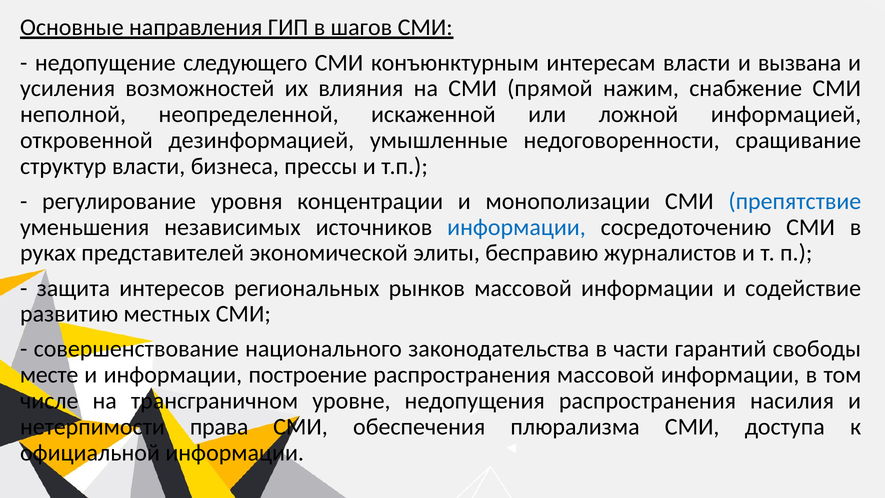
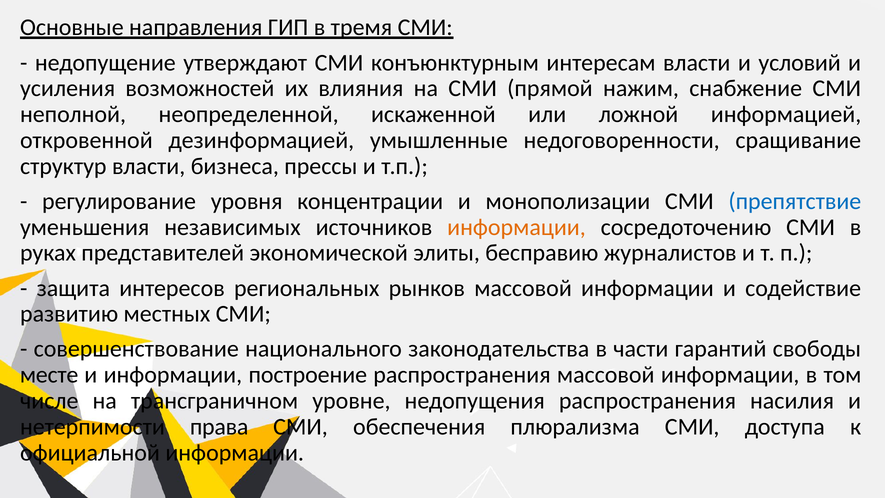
шагов: шагов -> тремя
следующего: следующего -> утверждают
вызвана: вызвана -> условий
информации at (517, 227) colour: blue -> orange
